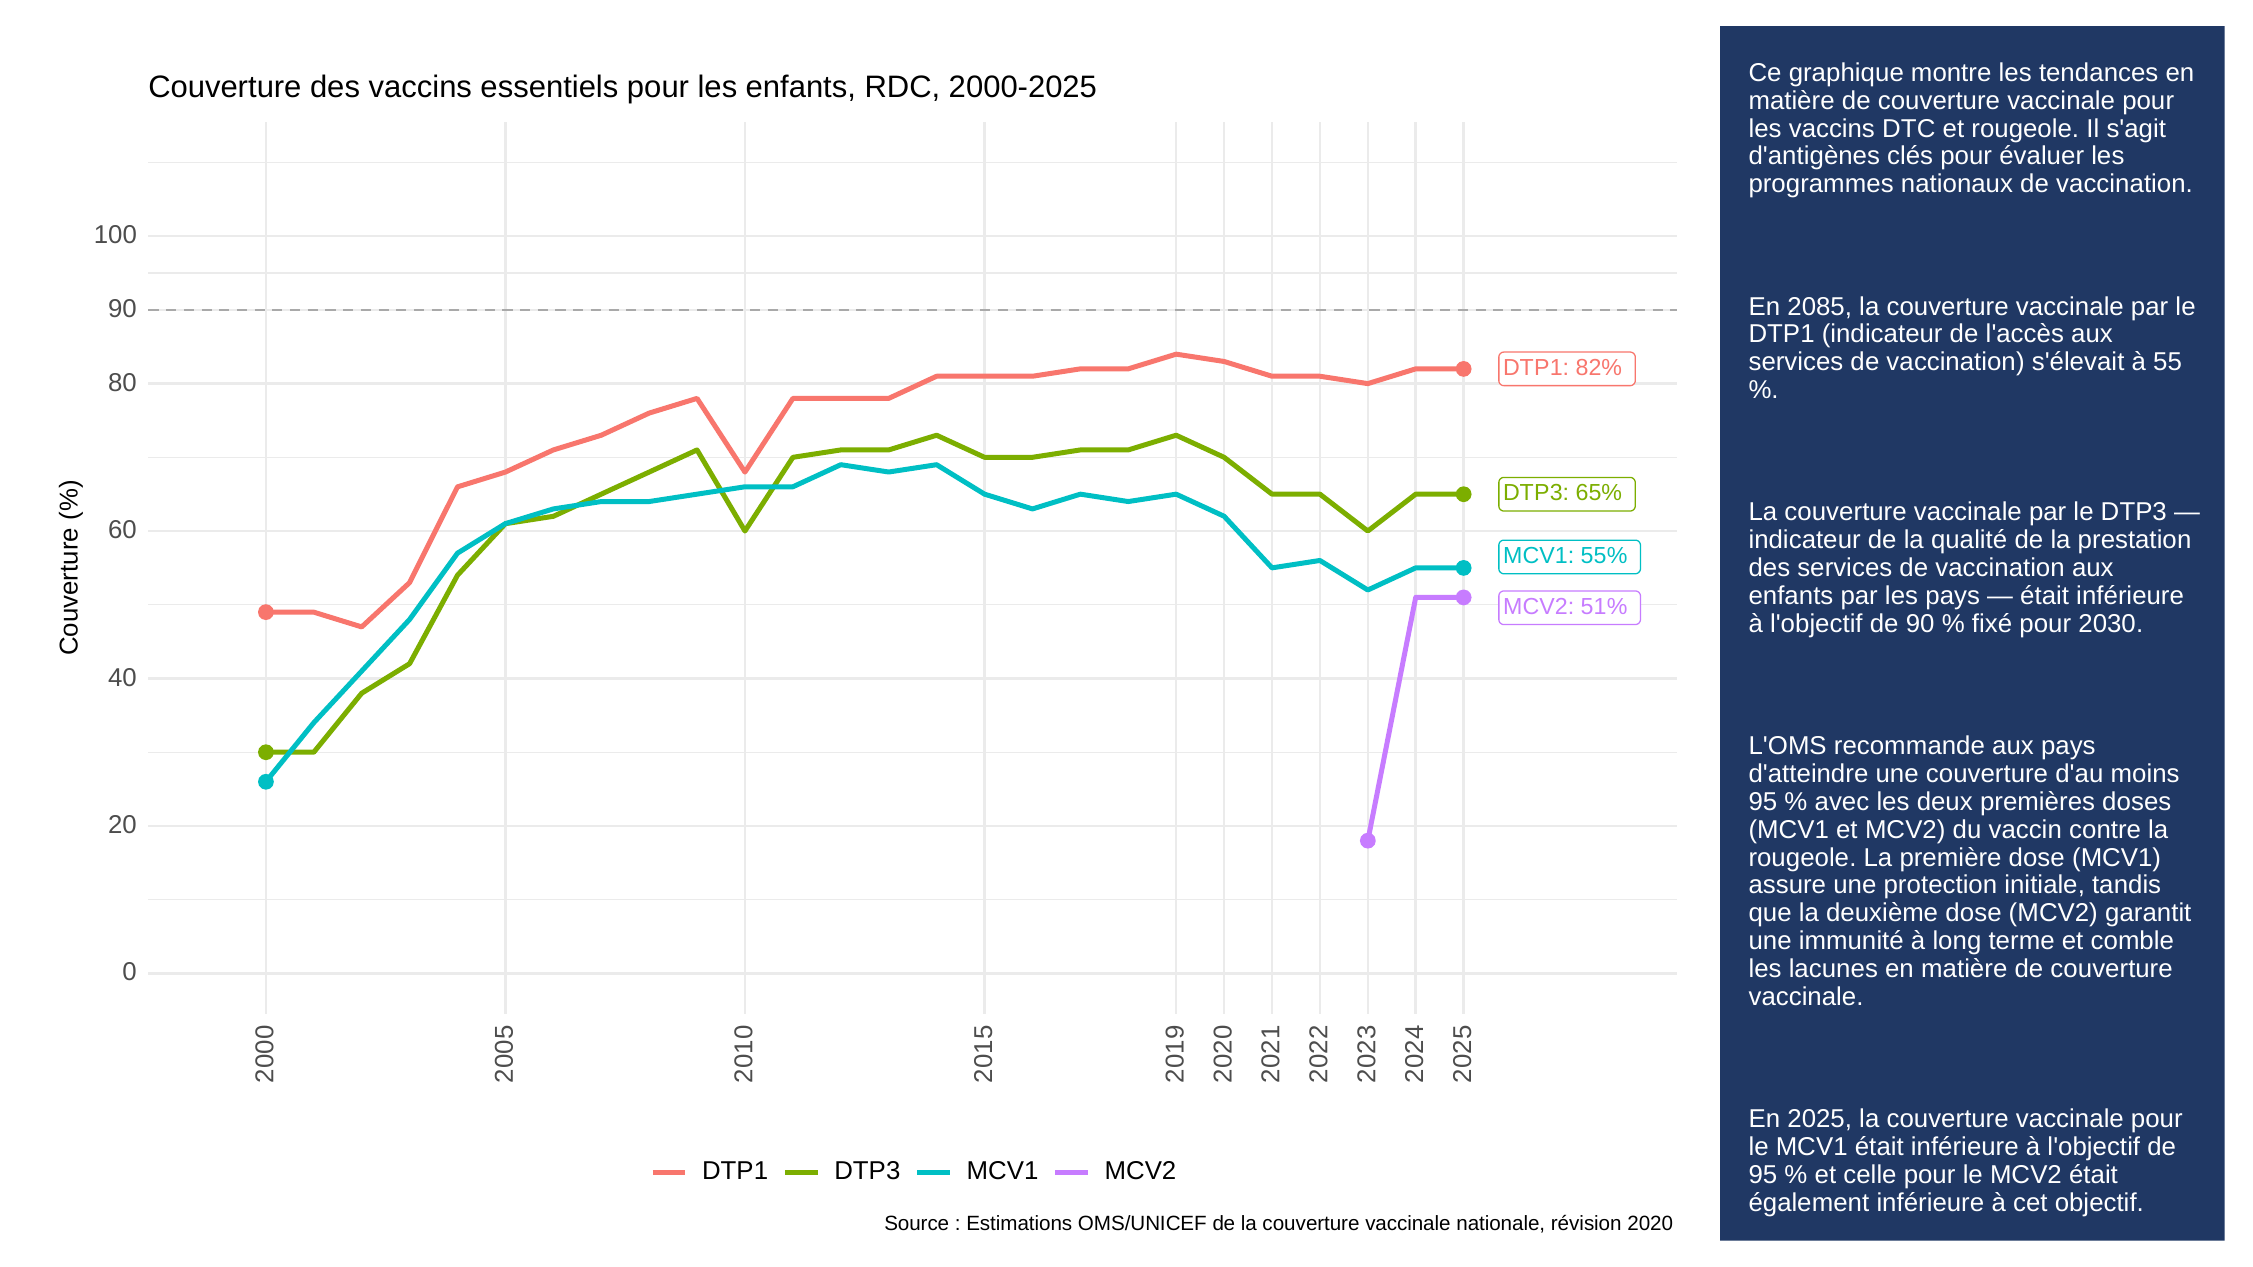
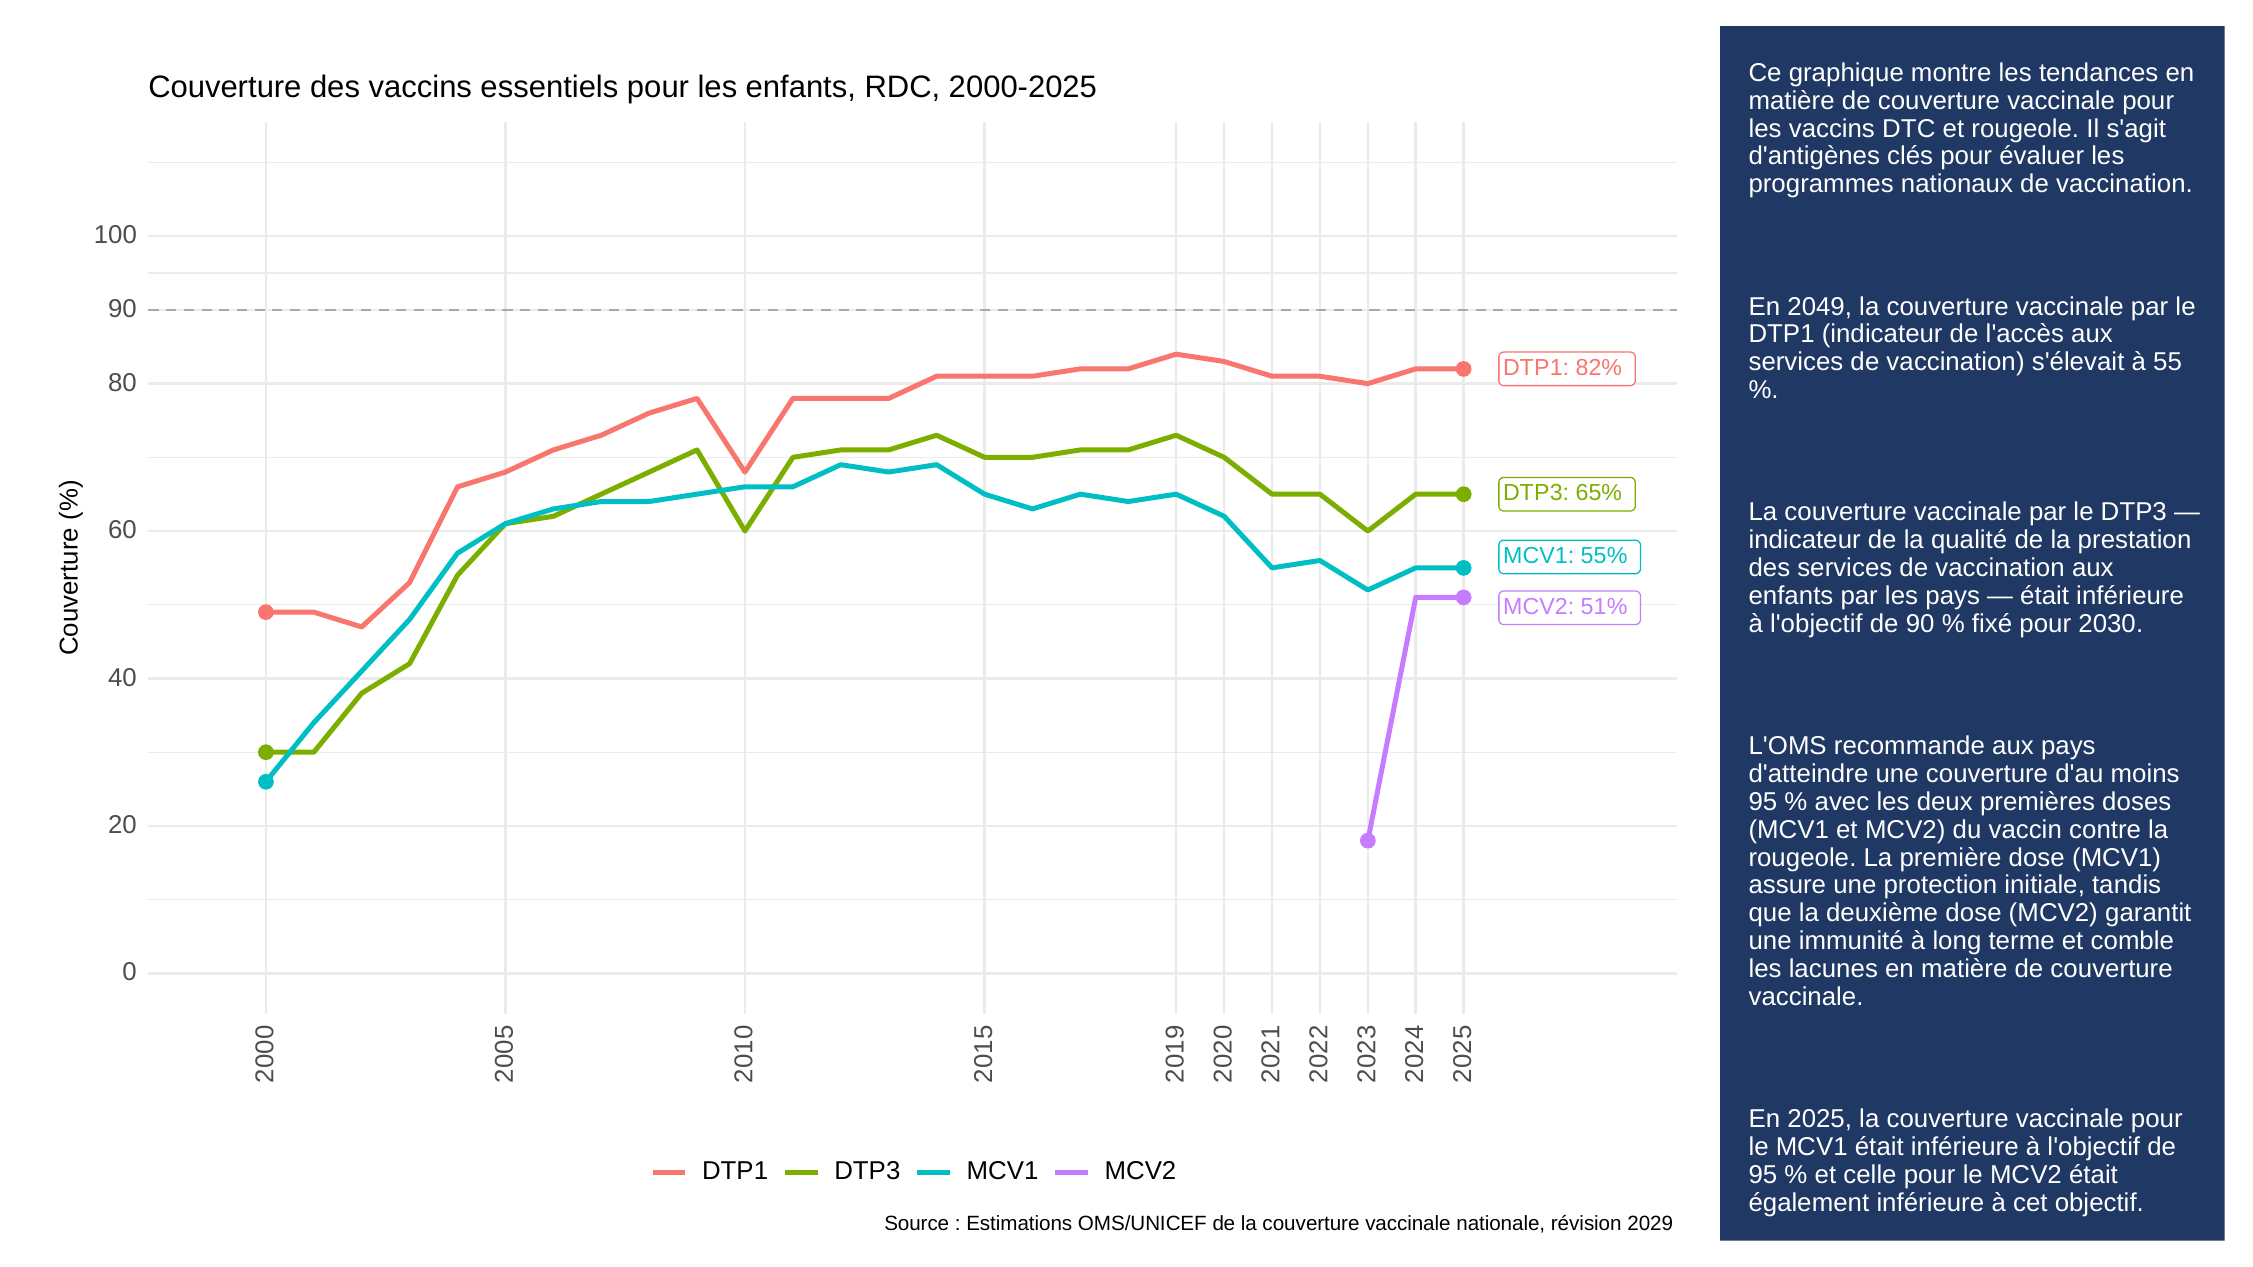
2085: 2085 -> 2049
2020: 2020 -> 2029
